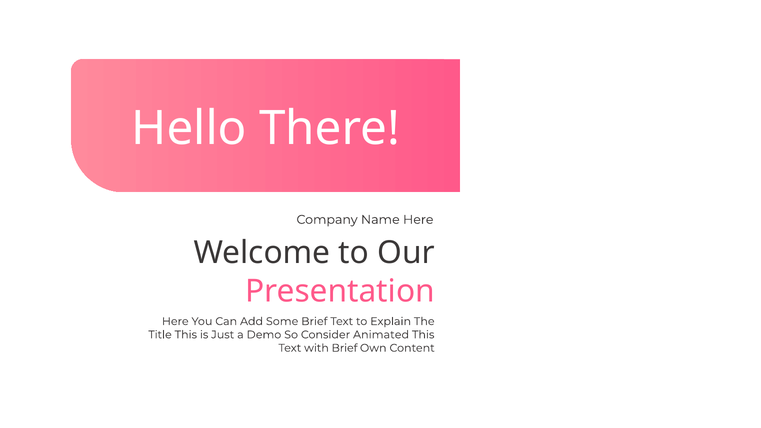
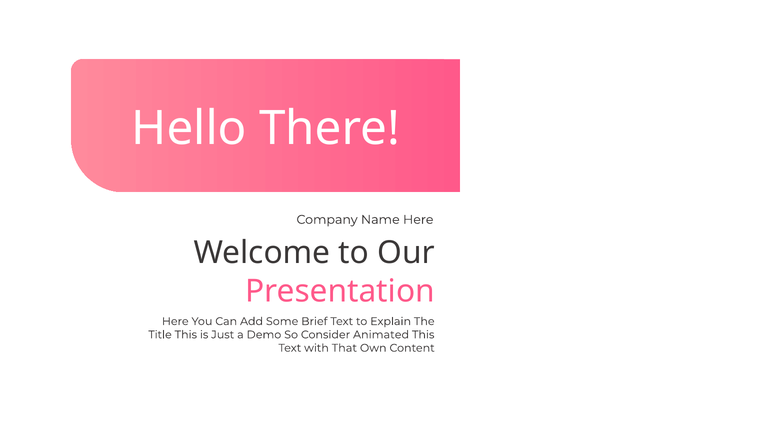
with Brief: Brief -> That
